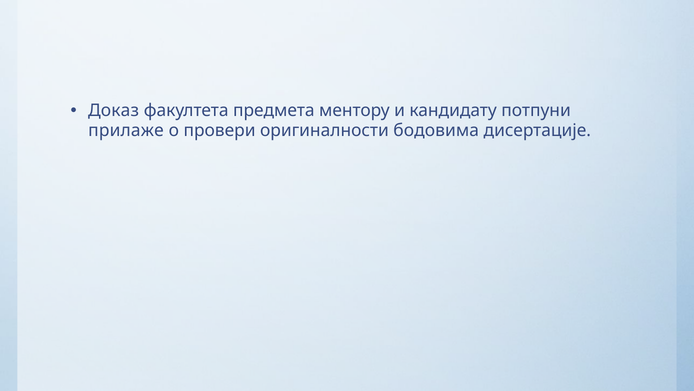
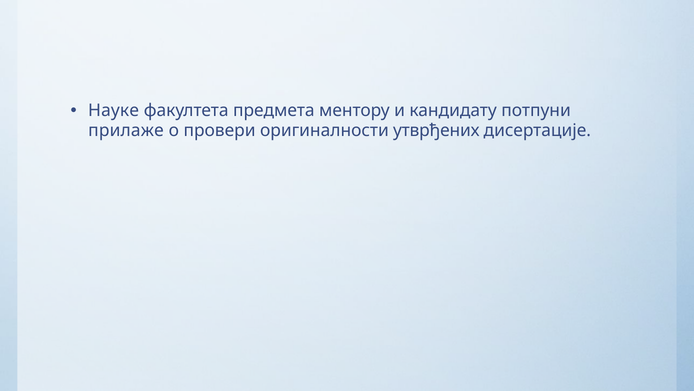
Доказ: Доказ -> Науке
бодовима: бодовима -> утврђених
